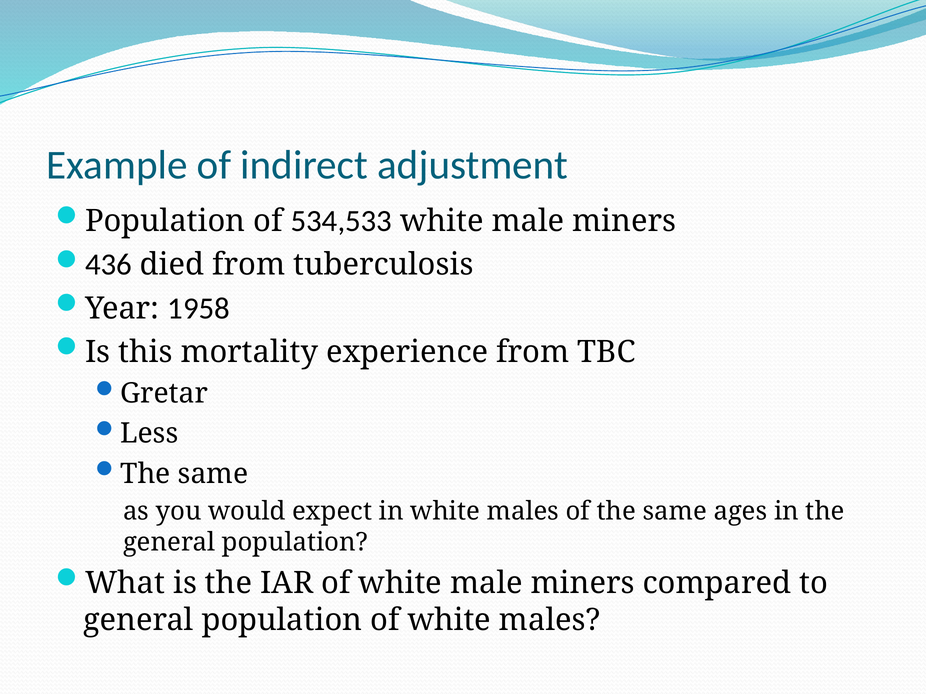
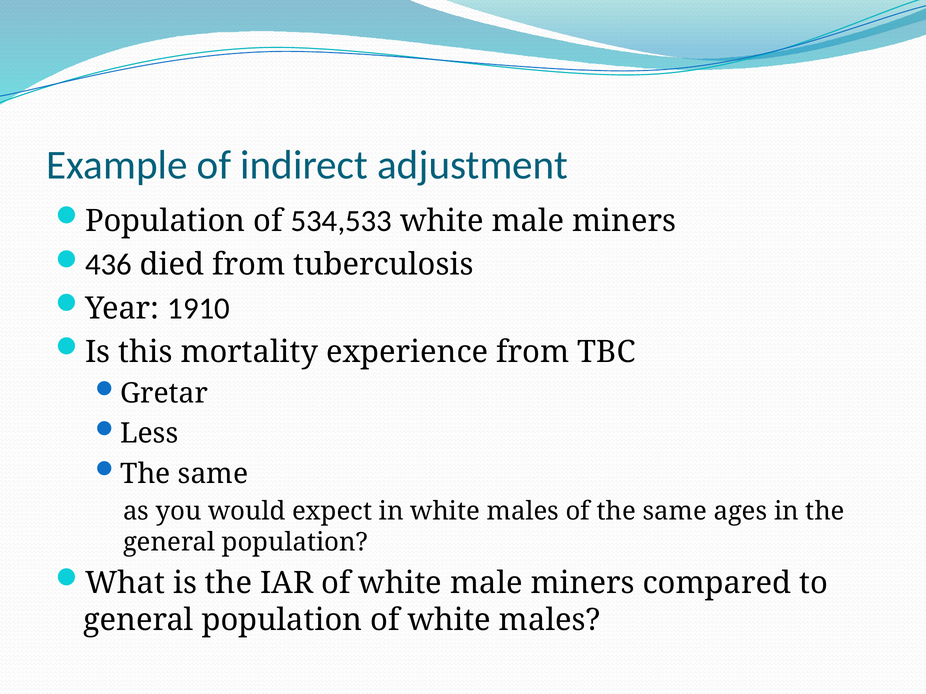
1958: 1958 -> 1910
